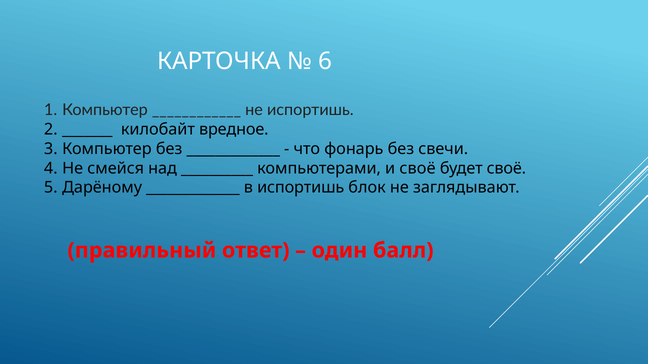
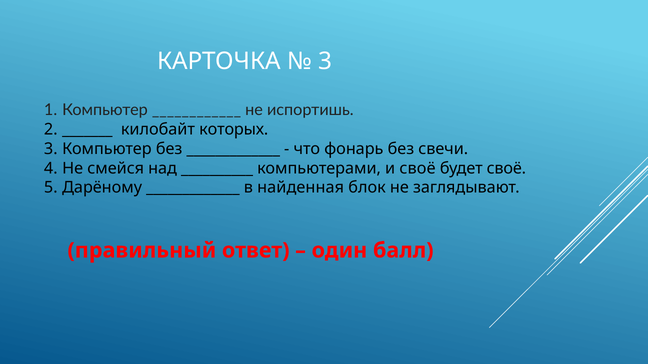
6 at (325, 62): 6 -> 3
вредное: вредное -> которых
в испортишь: испортишь -> найденная
